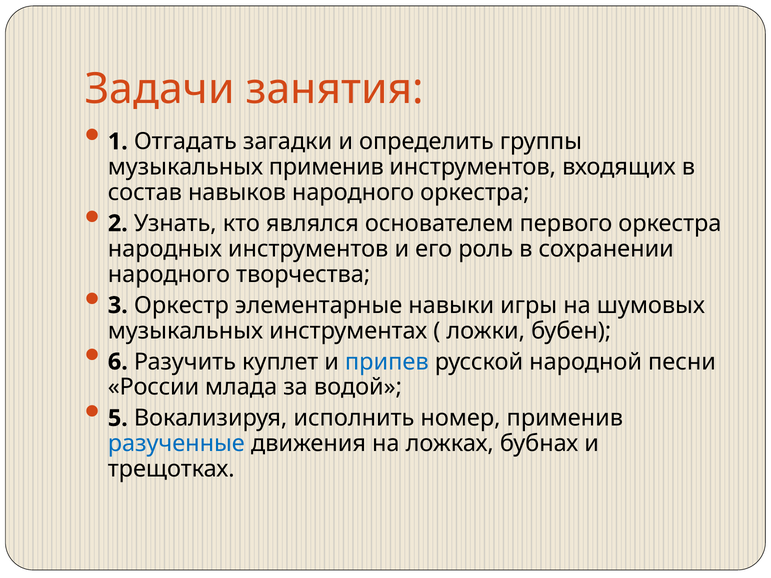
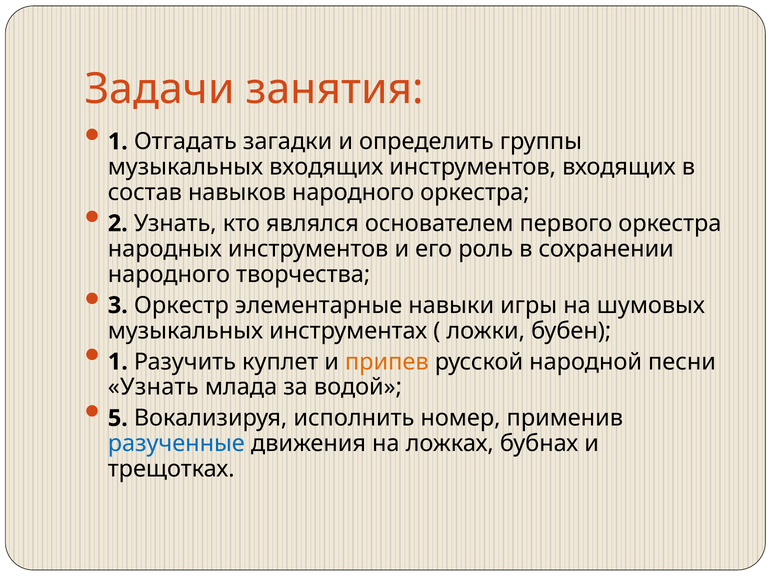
музыкальных применив: применив -> входящих
6 at (118, 362): 6 -> 1
припев colour: blue -> orange
России at (153, 387): России -> Узнать
